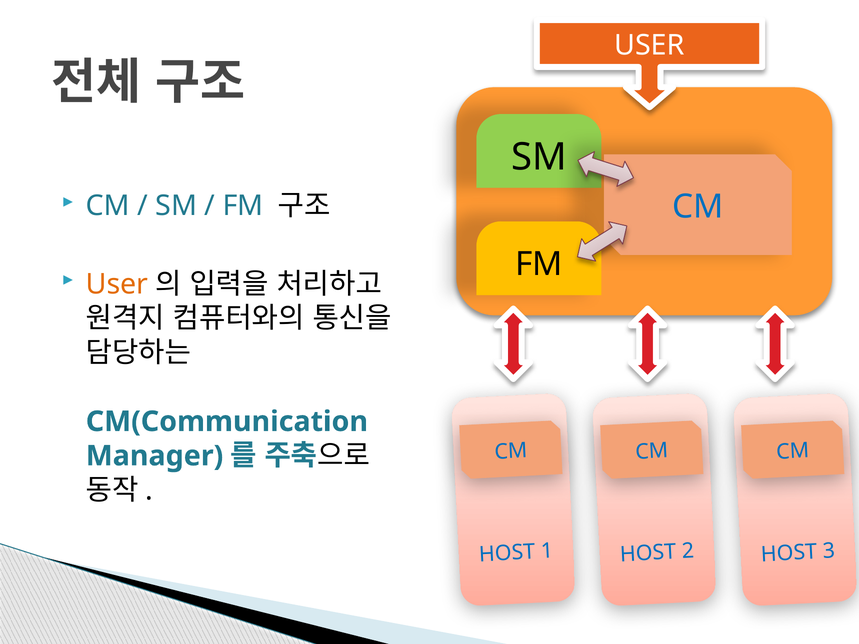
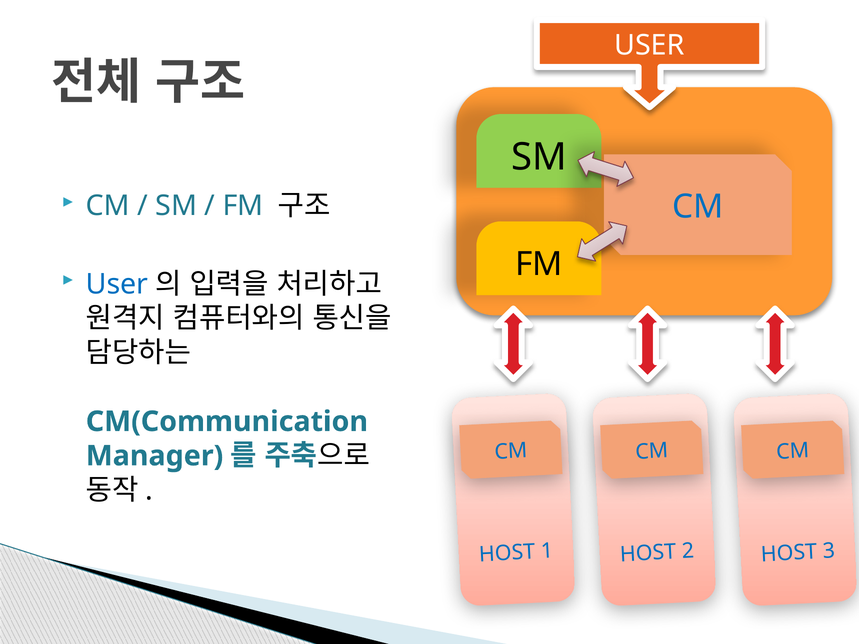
User at (117, 284) colour: orange -> blue
